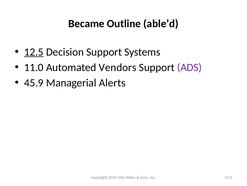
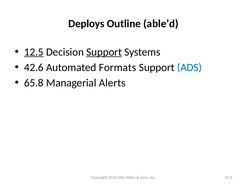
Became: Became -> Deploys
Support at (104, 52) underline: none -> present
11.0: 11.0 -> 42.6
Vendors: Vendors -> Formats
ADS colour: purple -> blue
45.9: 45.9 -> 65.8
